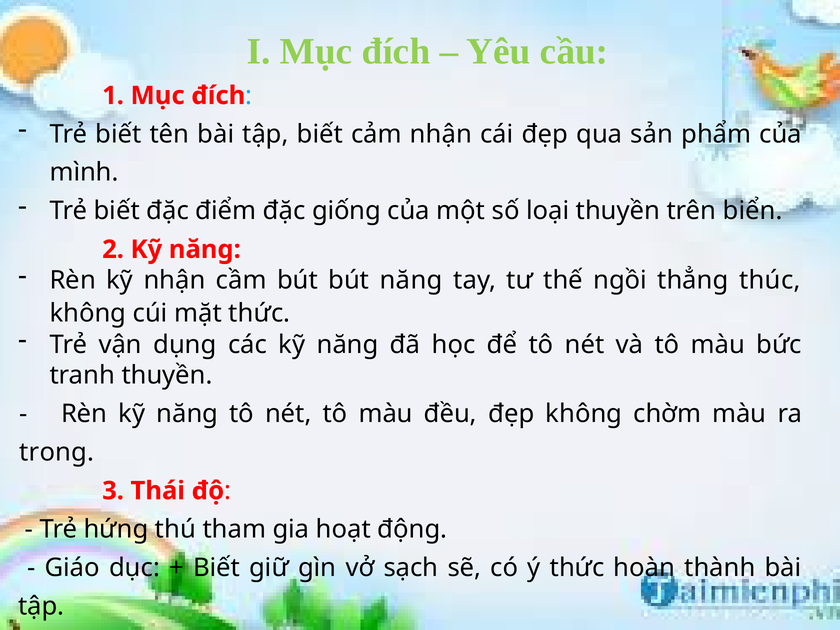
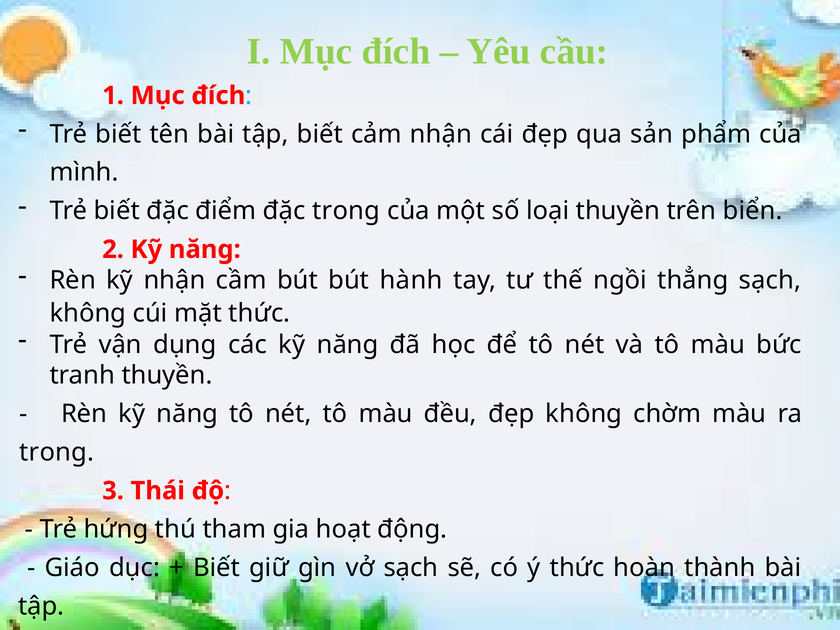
đặc giống: giống -> trong
bút năng: năng -> hành
thẳng thúc: thúc -> sạch
